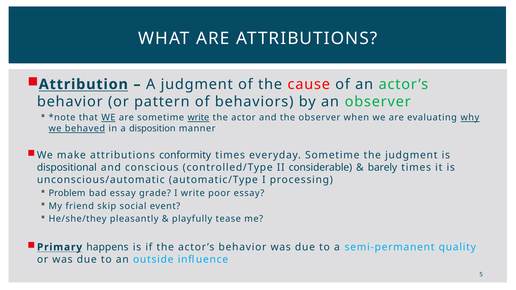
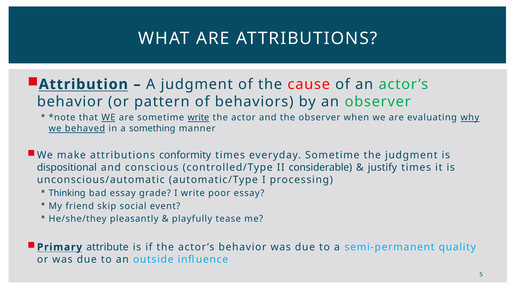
disposition: disposition -> something
barely: barely -> justify
Problem: Problem -> Thinking
happens: happens -> attribute
